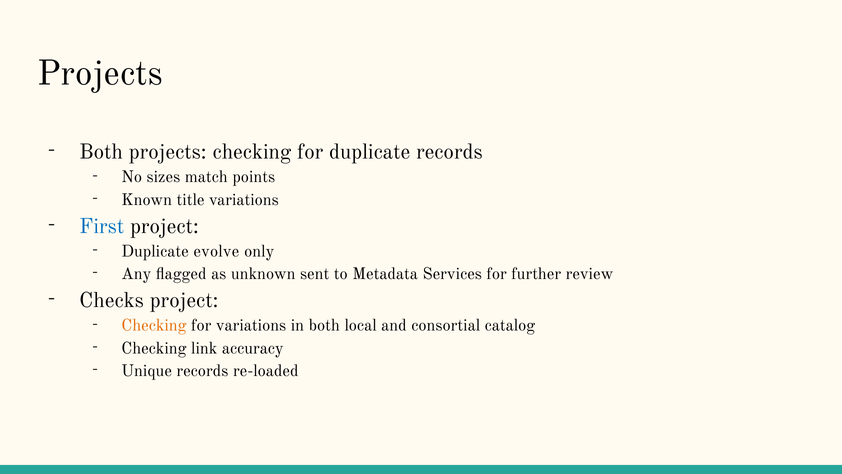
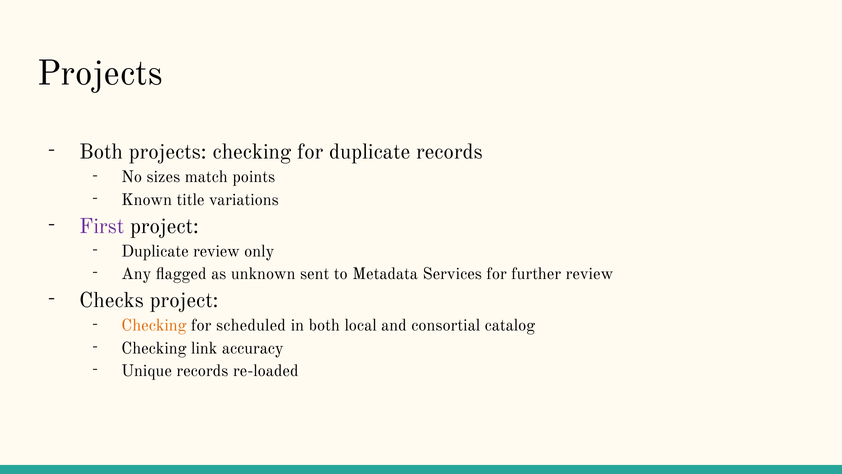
First colour: blue -> purple
Duplicate evolve: evolve -> review
for variations: variations -> scheduled
